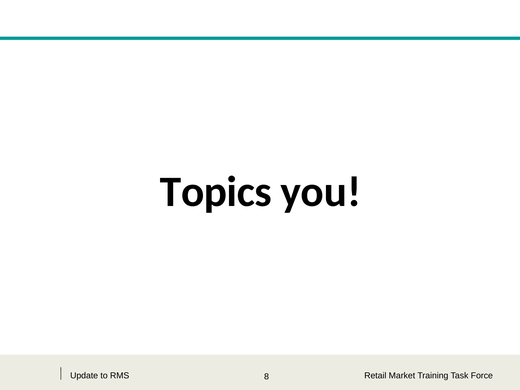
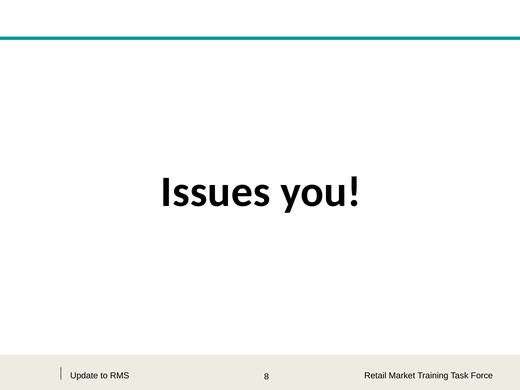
Topics: Topics -> Issues
